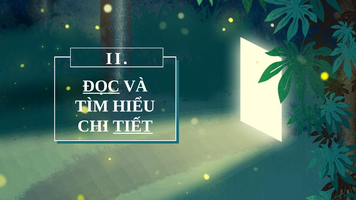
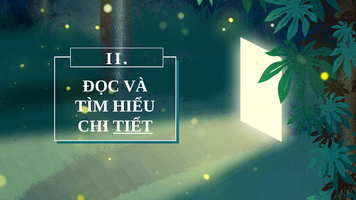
ĐỌC underline: present -> none
